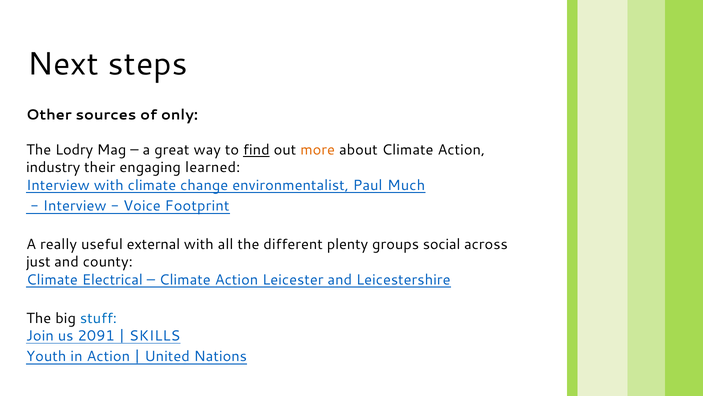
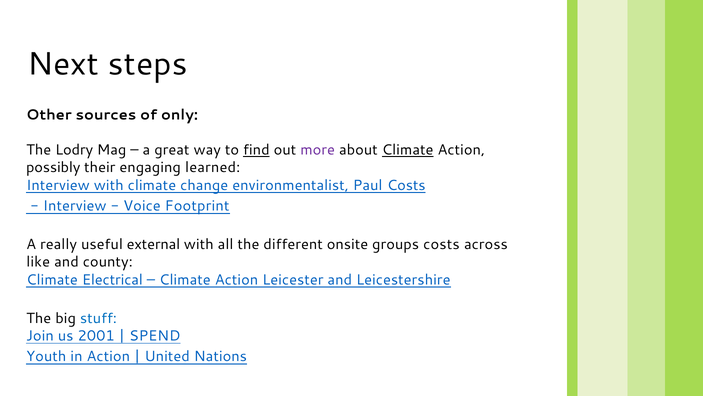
more colour: orange -> purple
Climate at (408, 150) underline: none -> present
industry: industry -> possibly
Paul Much: Much -> Costs
plenty: plenty -> onsite
groups social: social -> costs
just: just -> like
2091: 2091 -> 2001
SKILLS: SKILLS -> SPEND
